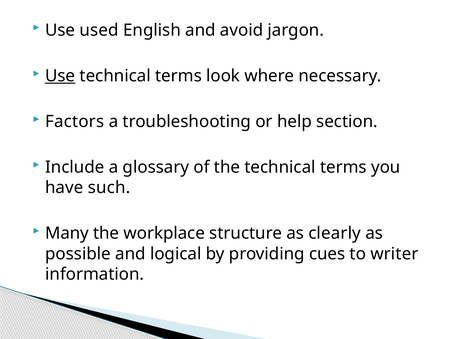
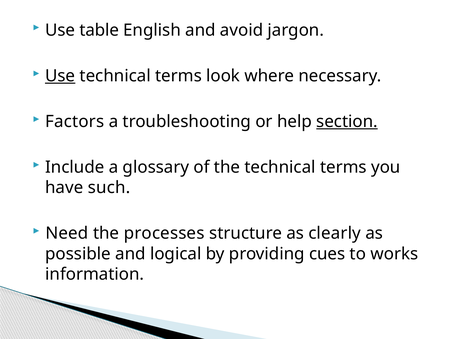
used: used -> table
section underline: none -> present
Many: Many -> Need
workplace: workplace -> processes
writer: writer -> works
